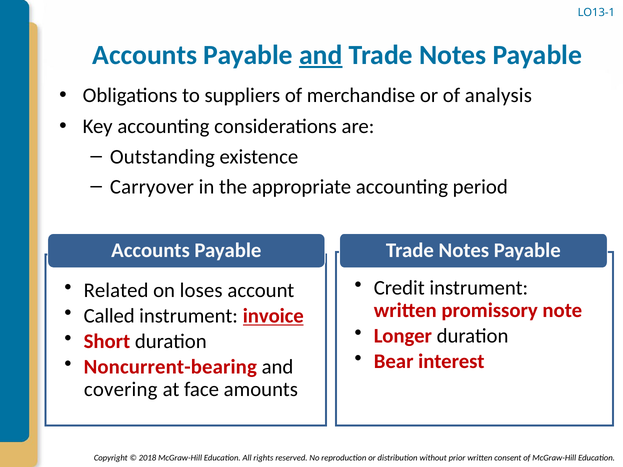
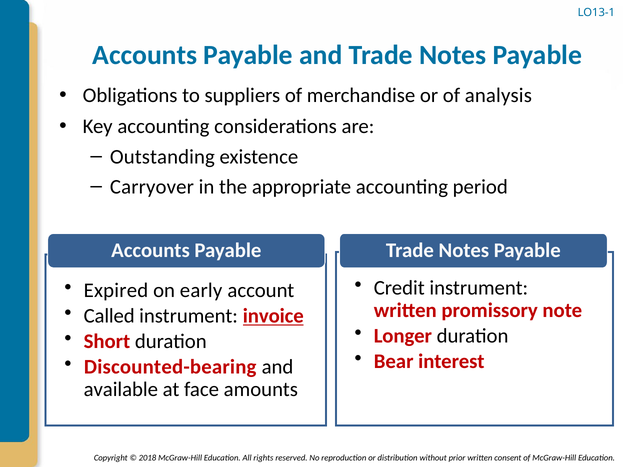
and at (321, 55) underline: present -> none
Related: Related -> Expired
loses: loses -> early
Noncurrent-bearing: Noncurrent-bearing -> Discounted-bearing
covering: covering -> available
